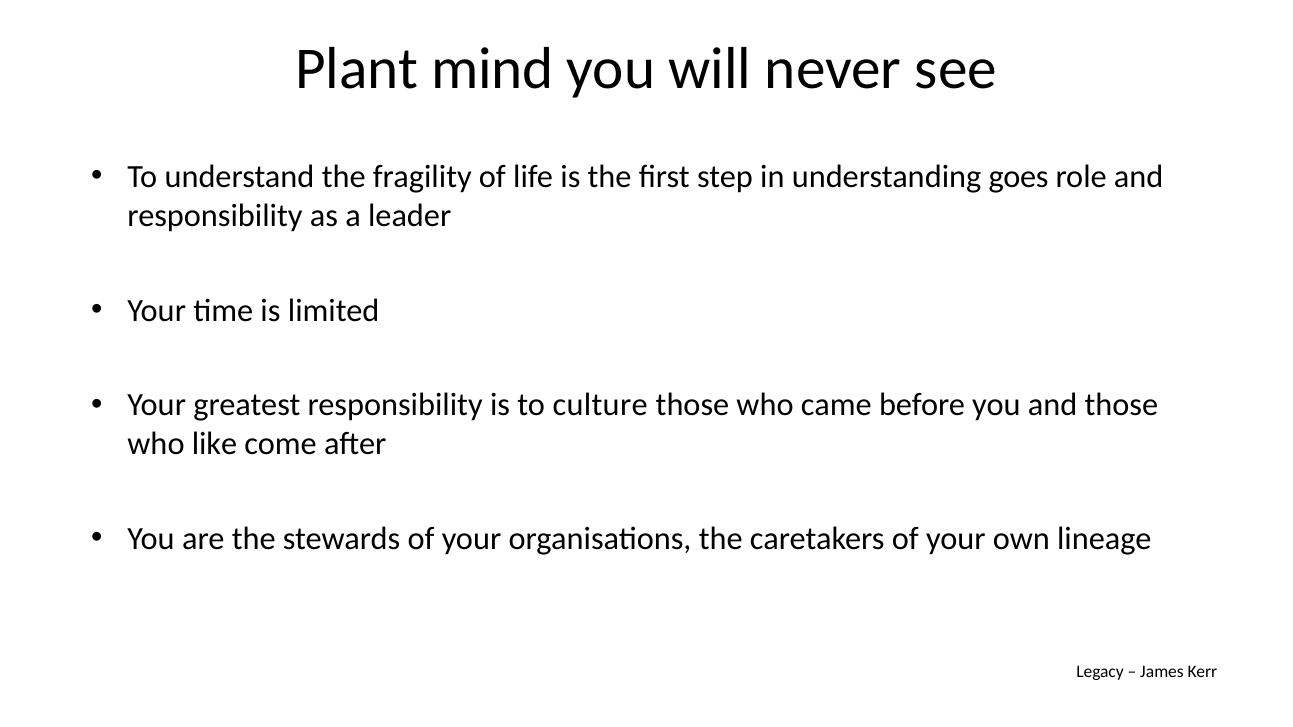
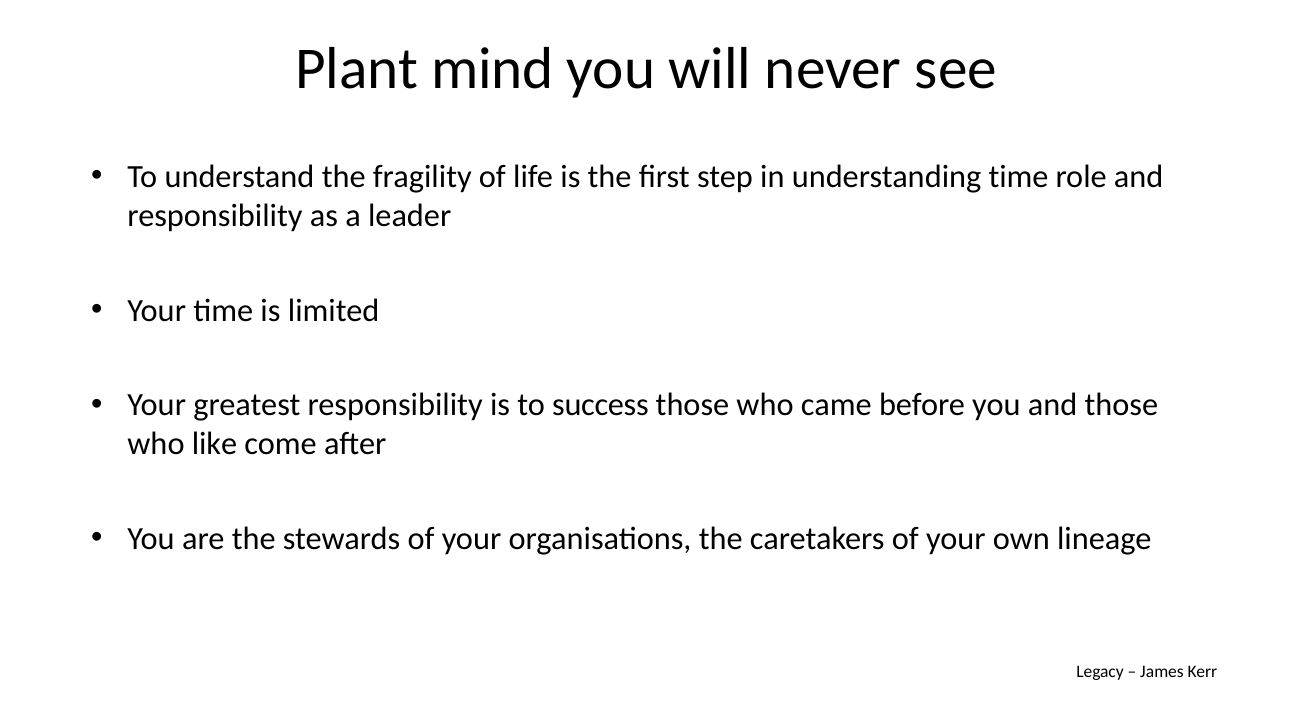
understanding goes: goes -> time
culture: culture -> success
